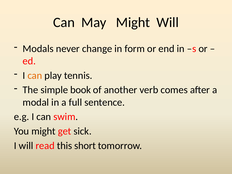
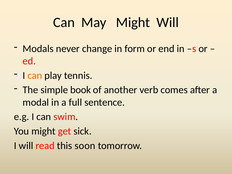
short: short -> soon
